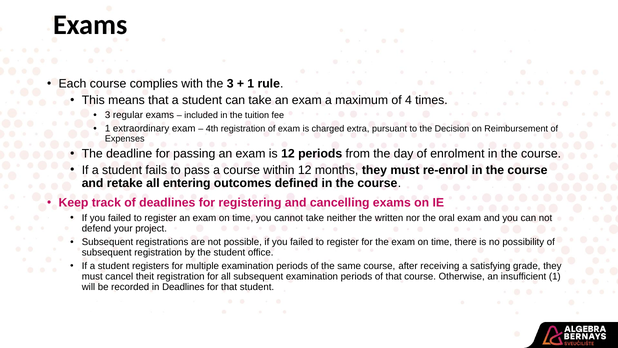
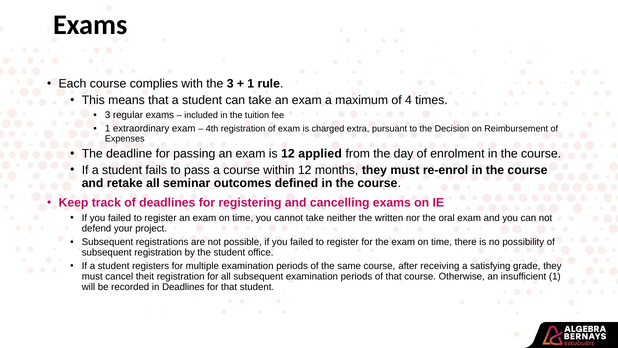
12 periods: periods -> applied
entering: entering -> seminar
